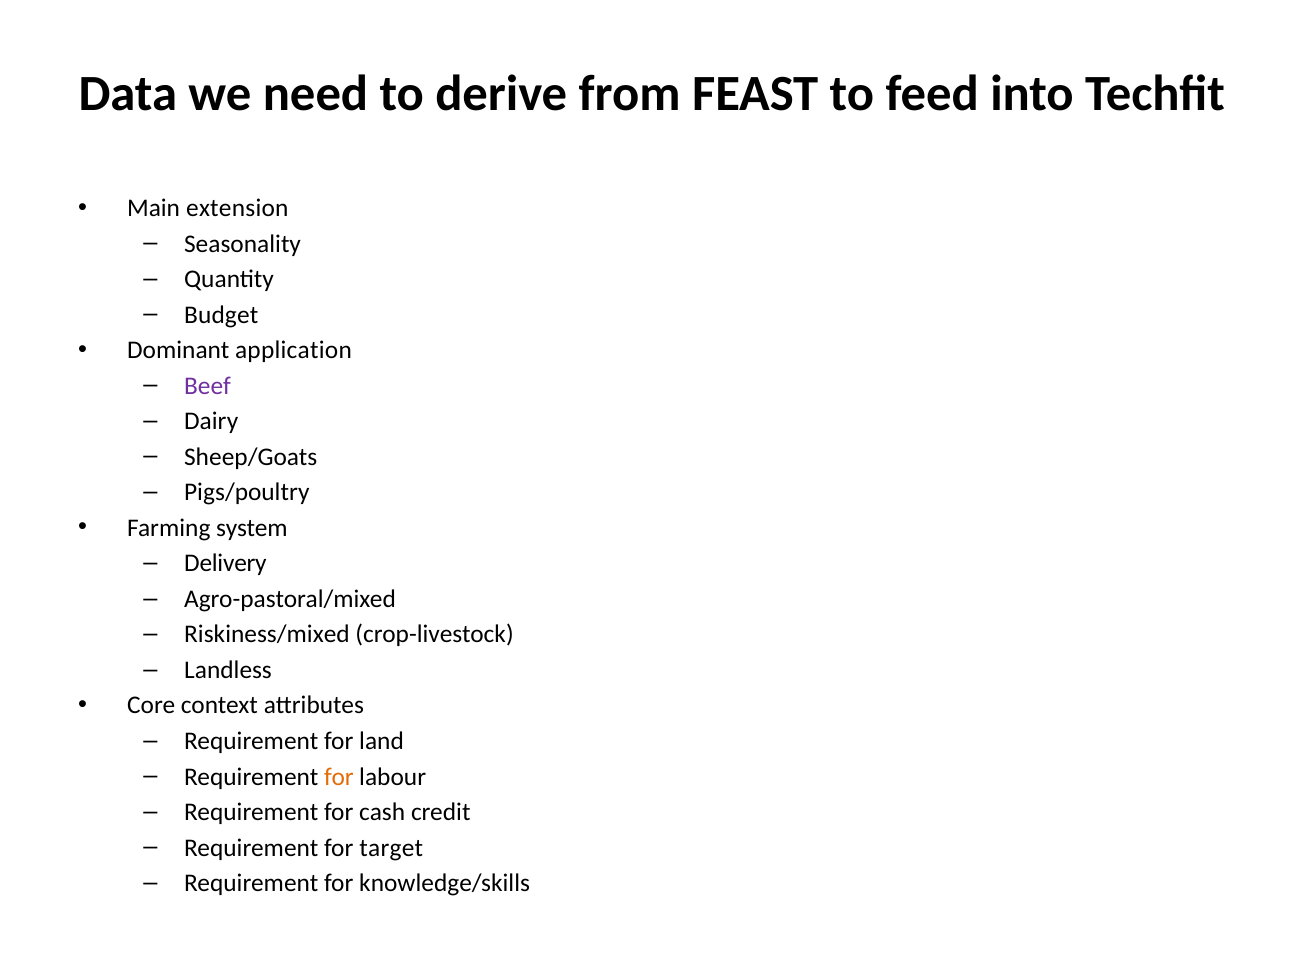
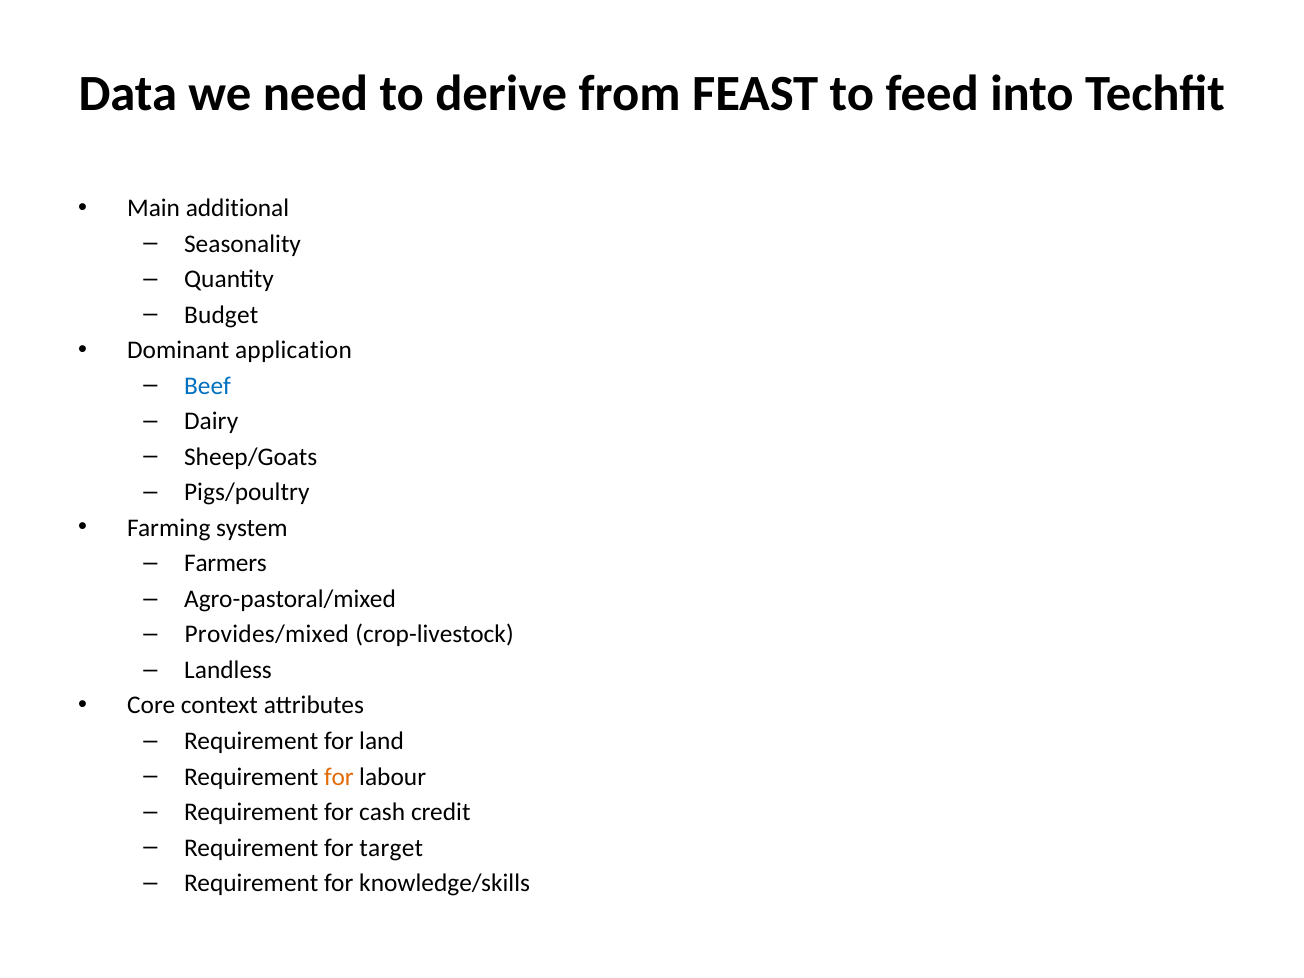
extension: extension -> additional
Beef colour: purple -> blue
Delivery: Delivery -> Farmers
Riskiness/mixed: Riskiness/mixed -> Provides/mixed
